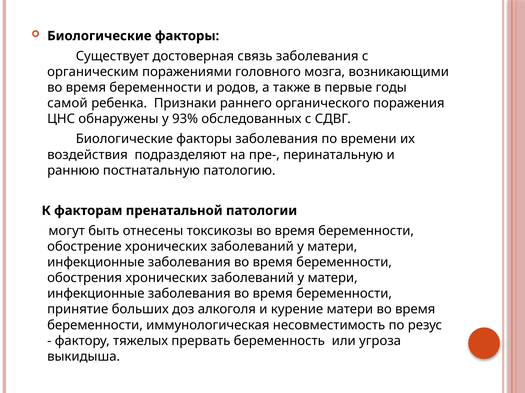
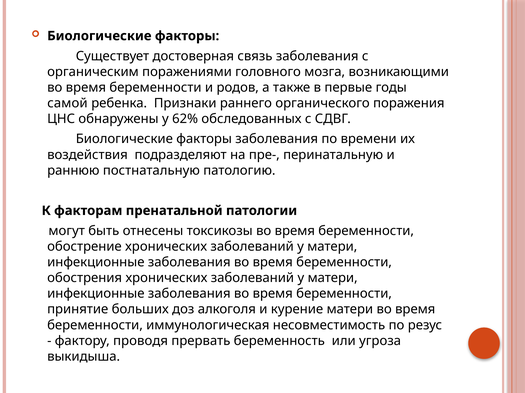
93%: 93% -> 62%
тяжелых: тяжелых -> проводя
